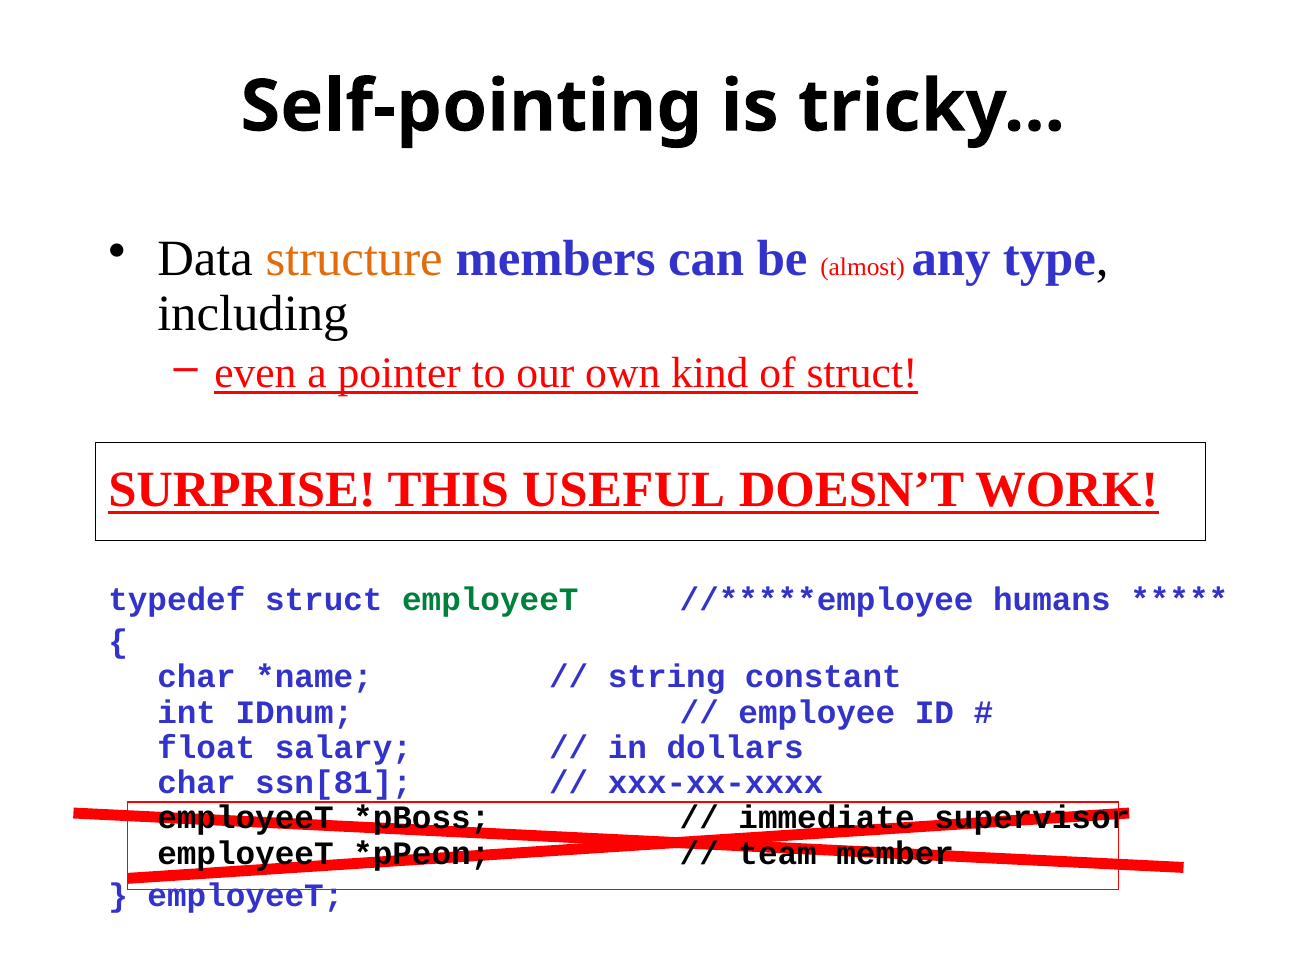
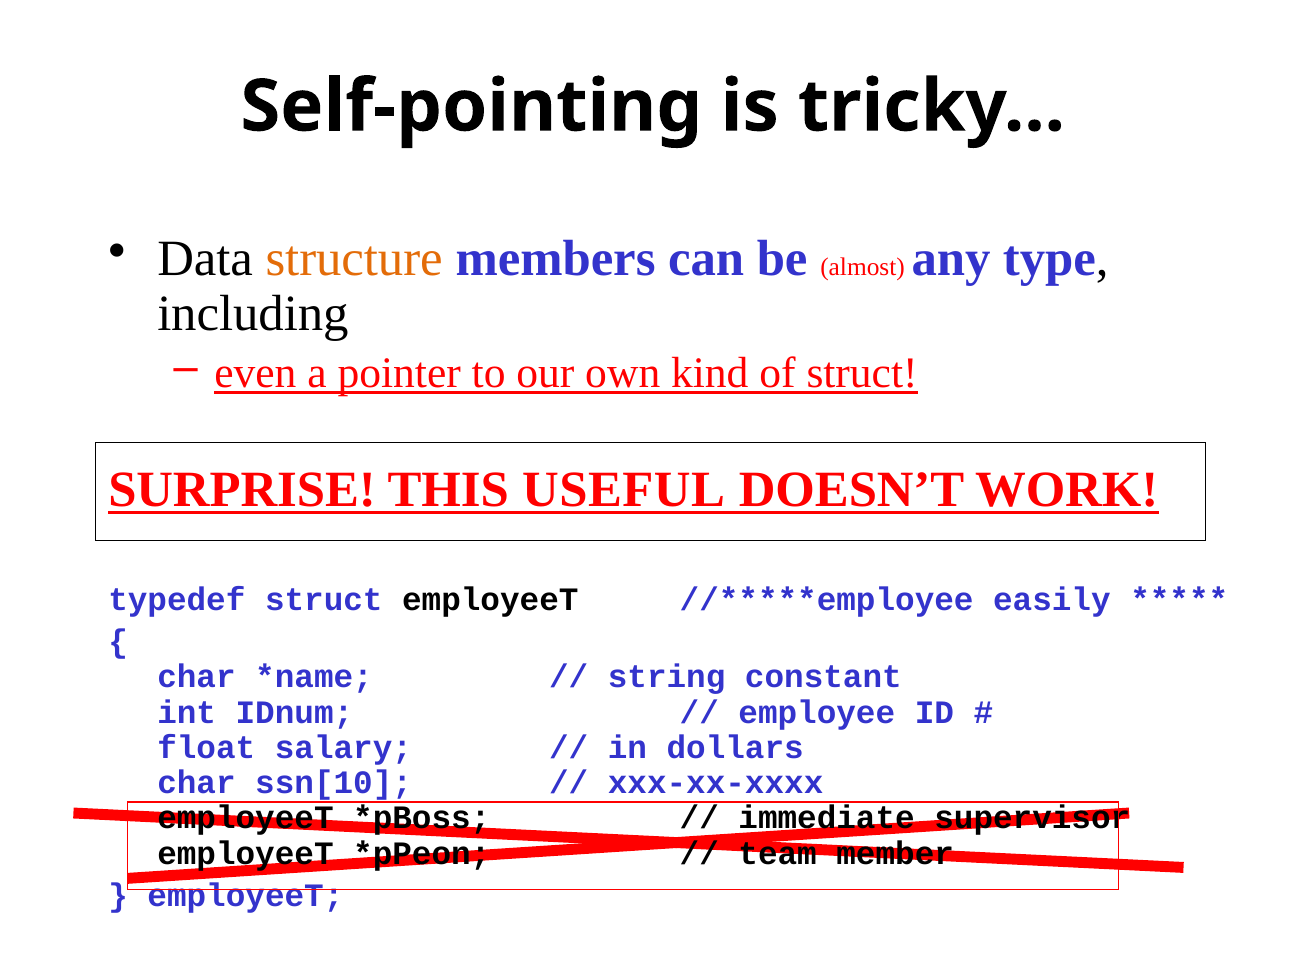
employeeT at (490, 600) colour: green -> black
humans: humans -> easily
ssn[81: ssn[81 -> ssn[10
